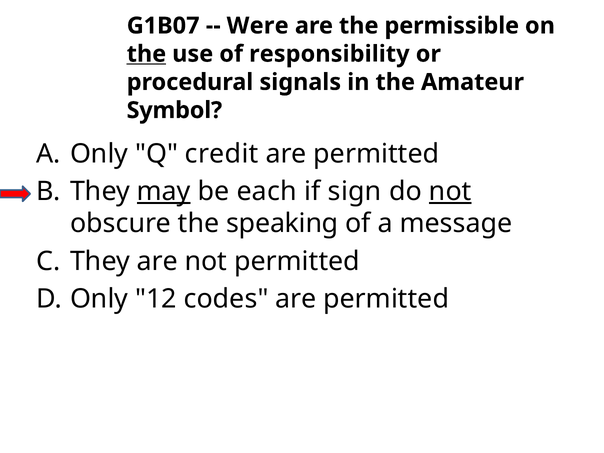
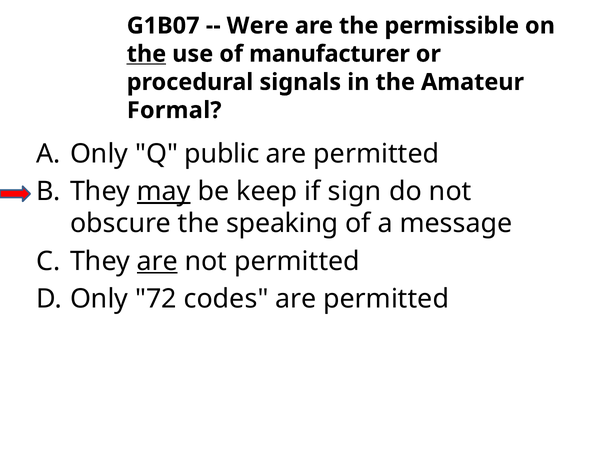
responsibility: responsibility -> manufacturer
Symbol: Symbol -> Formal
credit: credit -> public
each: each -> keep
not at (450, 191) underline: present -> none
are at (157, 261) underline: none -> present
12: 12 -> 72
